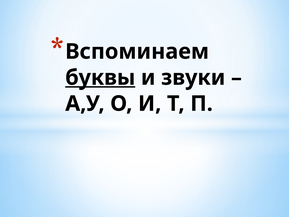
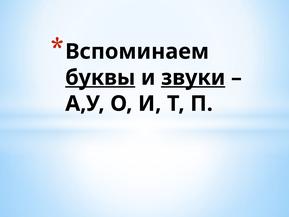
звуки underline: none -> present
